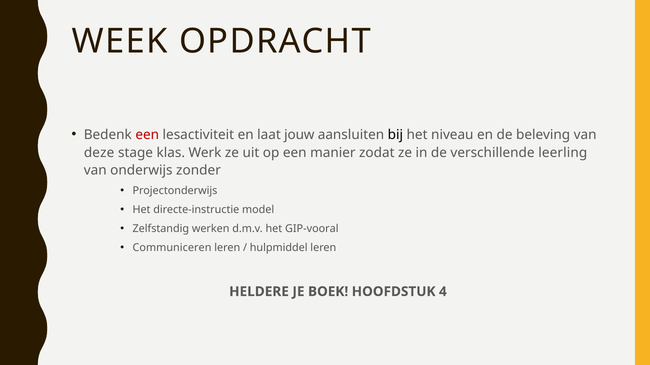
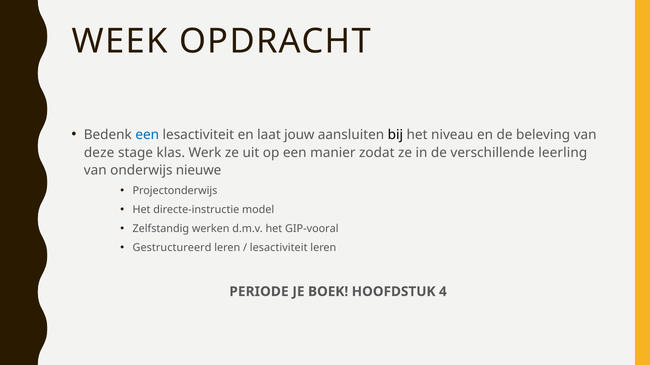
een at (147, 135) colour: red -> blue
zonder: zonder -> nieuwe
Communiceren: Communiceren -> Gestructureerd
hulpmiddel at (279, 248): hulpmiddel -> lesactiviteit
HELDERE: HELDERE -> PERIODE
